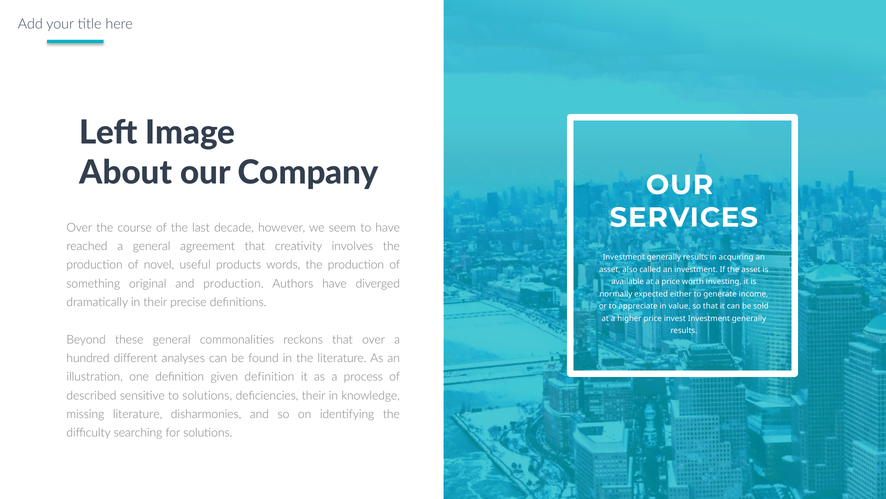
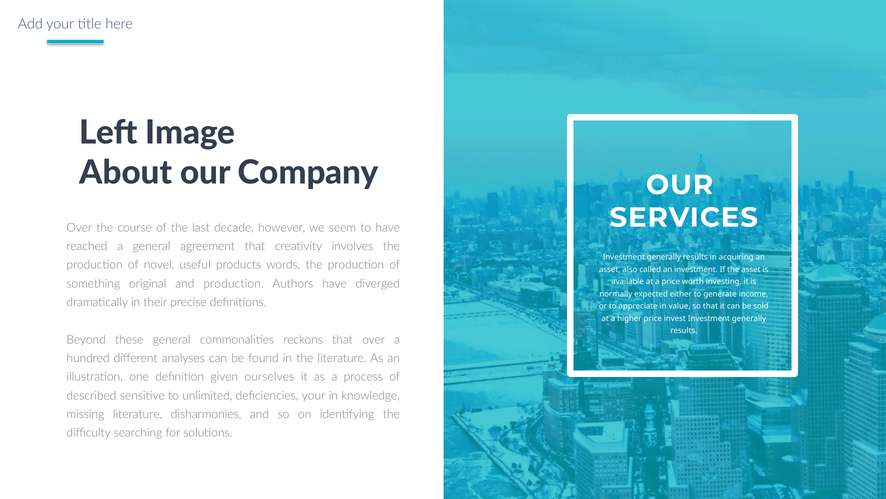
given definition: definition -> ourselves
to solutions: solutions -> unlimited
deficiencies their: their -> your
